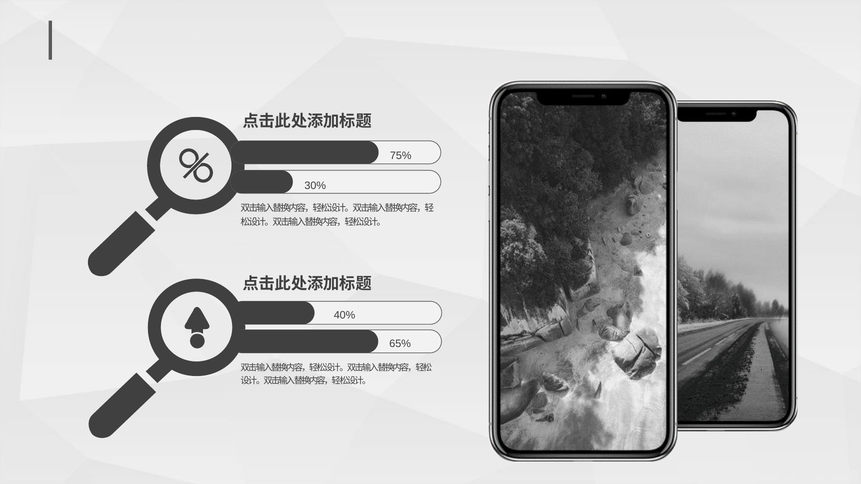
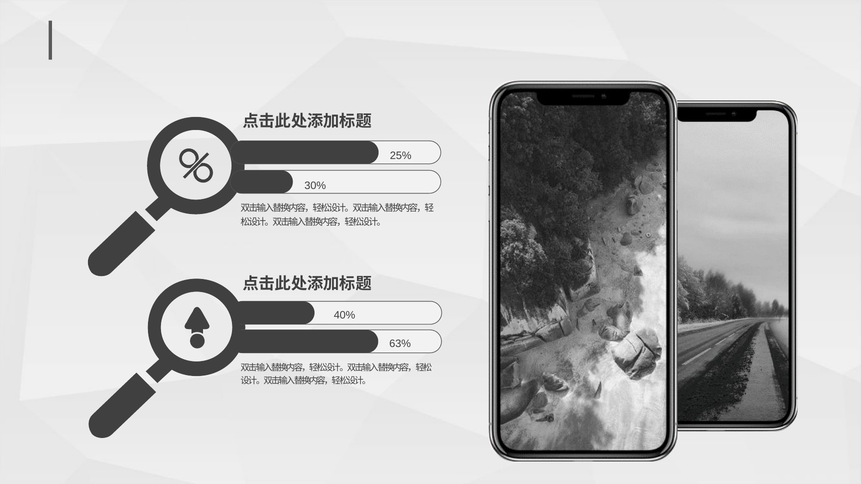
75%: 75% -> 25%
65%: 65% -> 63%
